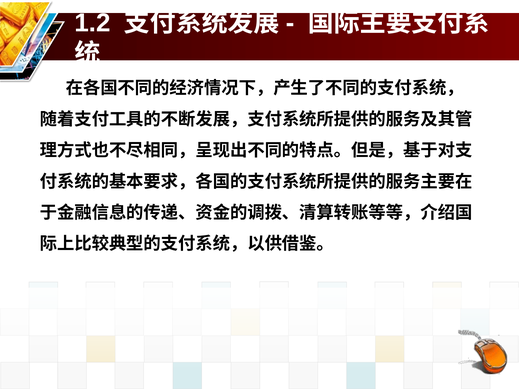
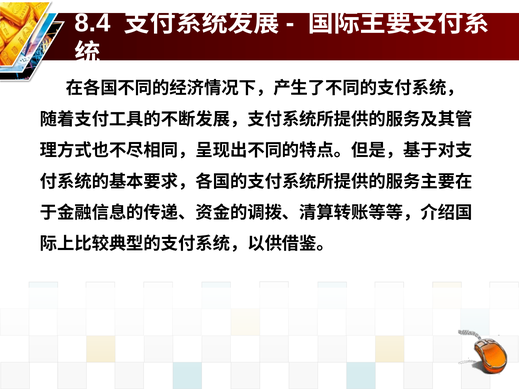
1.2: 1.2 -> 8.4
